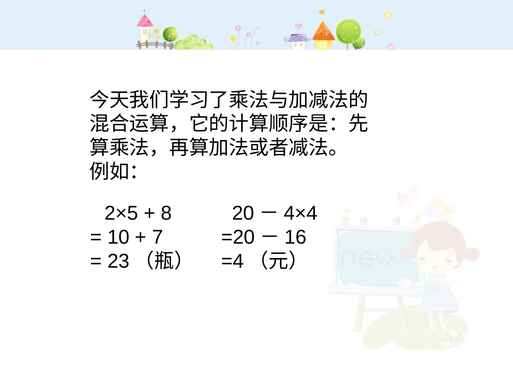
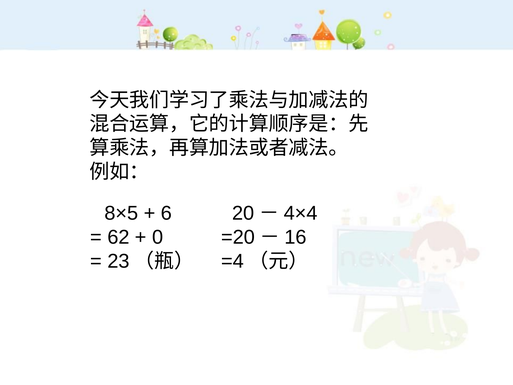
2×5: 2×5 -> 8×5
8: 8 -> 6
10: 10 -> 62
7: 7 -> 0
